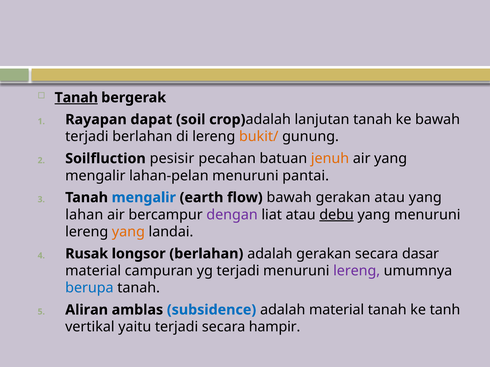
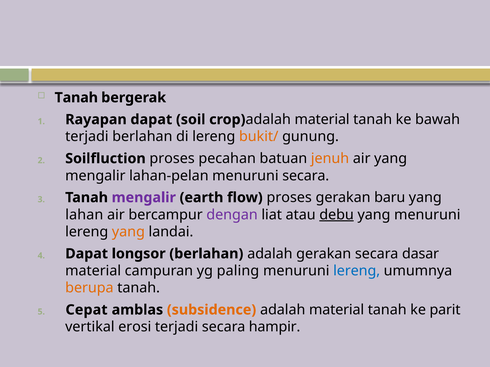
Tanah at (76, 98) underline: present -> none
lanjutan at (322, 120): lanjutan -> material
Soilfluction pesisir: pesisir -> proses
menuruni pantai: pantai -> secara
mengalir at (144, 198) colour: blue -> purple
flow bawah: bawah -> proses
gerakan atau: atau -> baru
Rusak at (87, 254): Rusak -> Dapat
yg terjadi: terjadi -> paling
lereng at (357, 271) colour: purple -> blue
berupa colour: blue -> orange
Aliran: Aliran -> Cepat
subsidence colour: blue -> orange
tanh: tanh -> parit
yaitu: yaitu -> erosi
